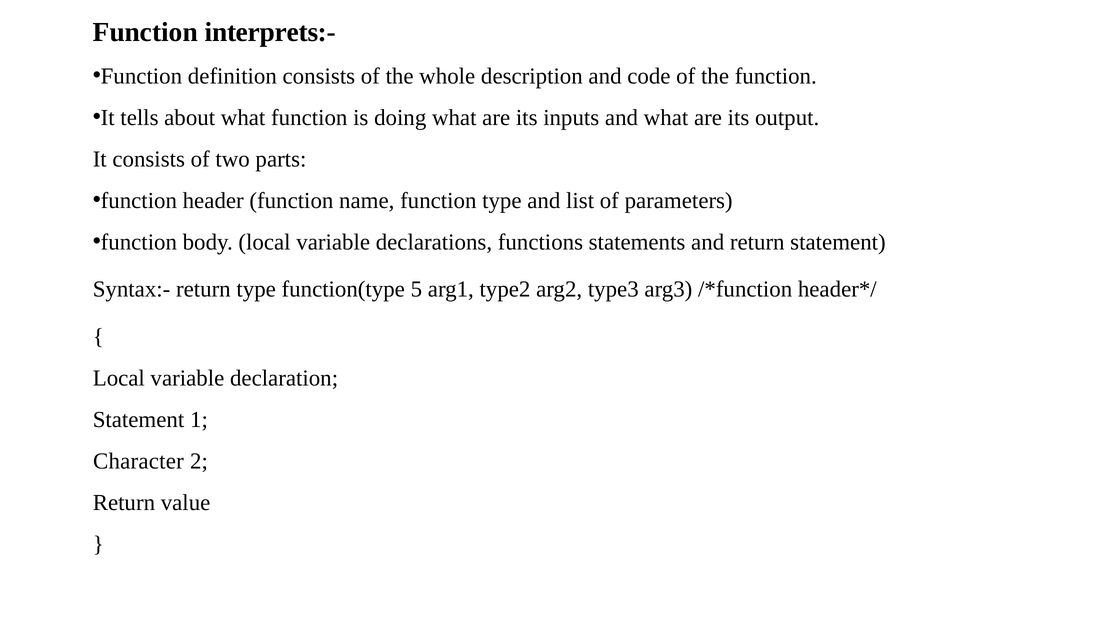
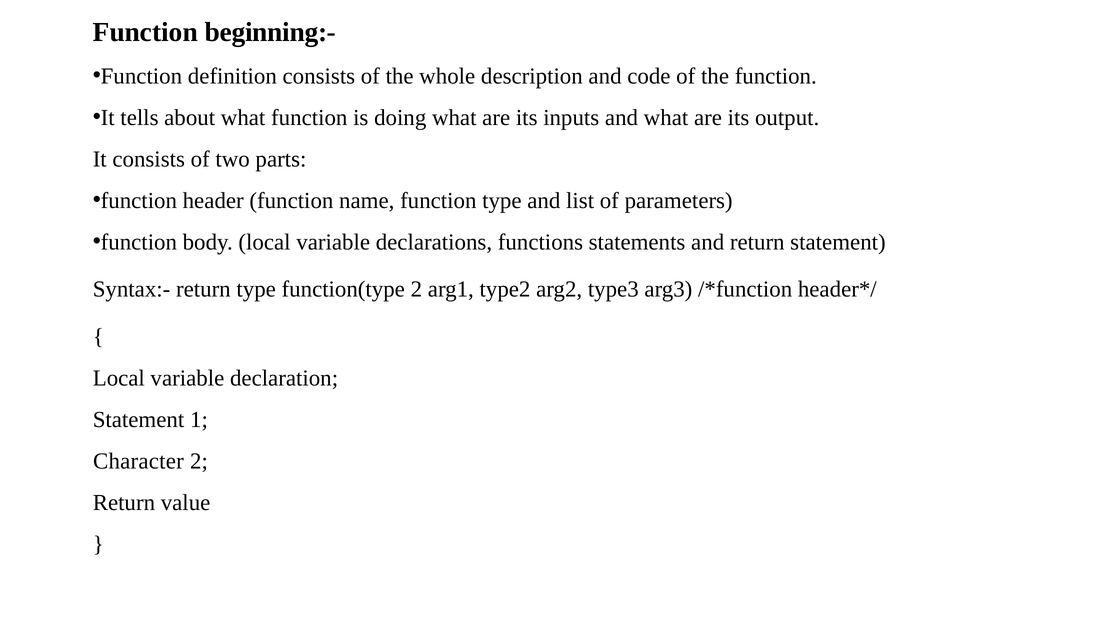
interprets:-: interprets:- -> beginning:-
function(type 5: 5 -> 2
